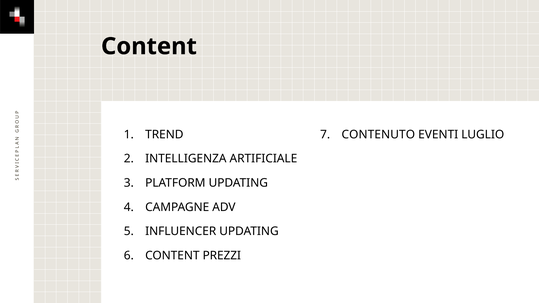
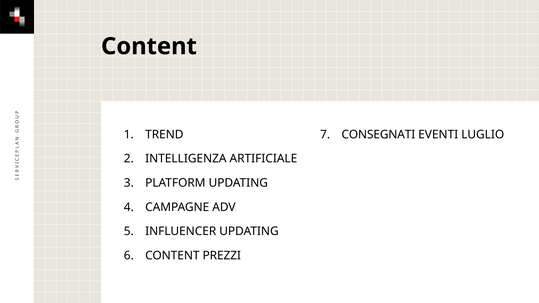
CONTENUTO: CONTENUTO -> CONSEGNATI
